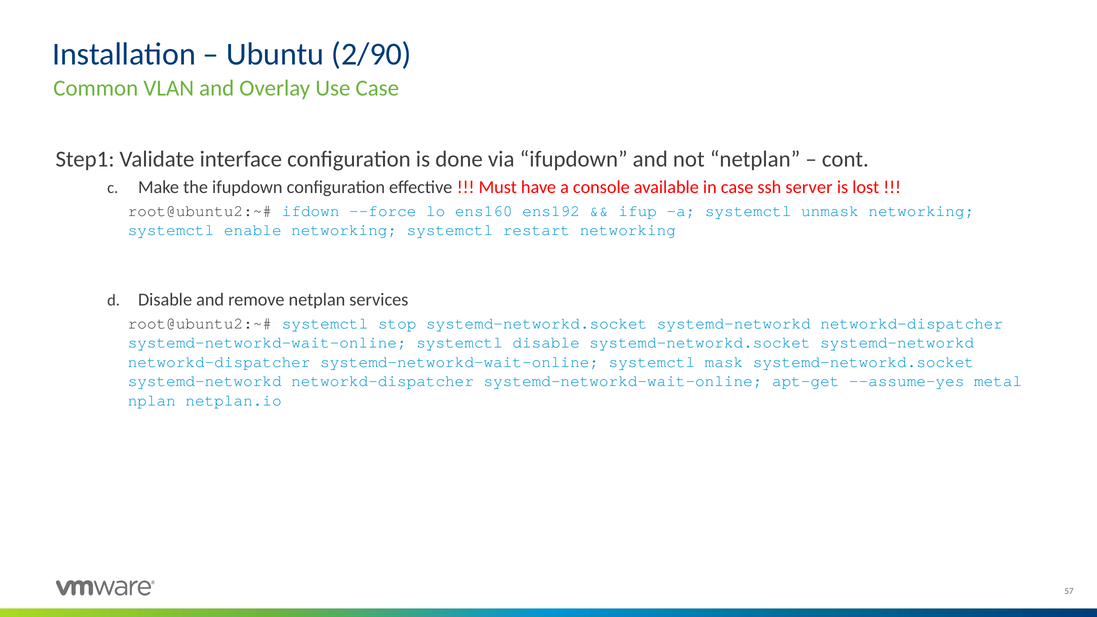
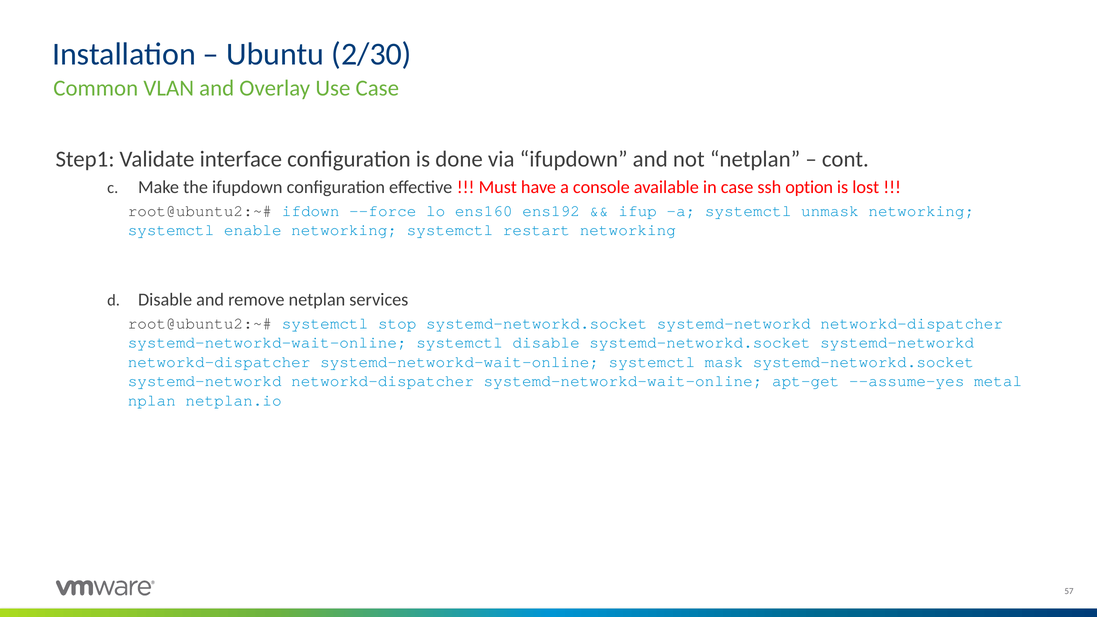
2/90: 2/90 -> 2/30
server: server -> option
